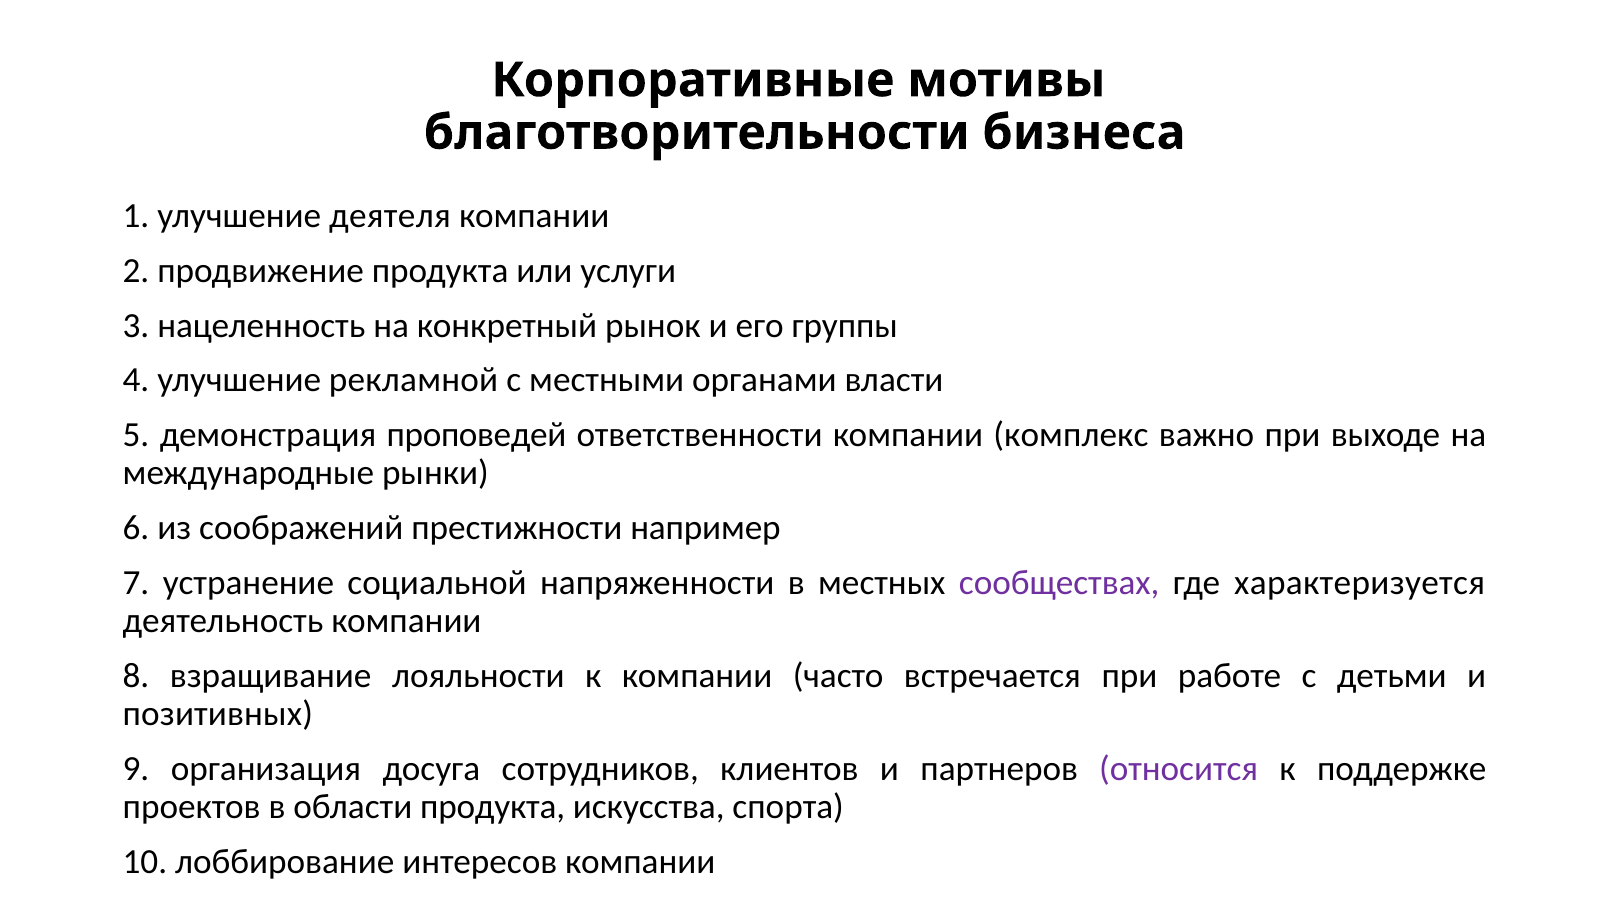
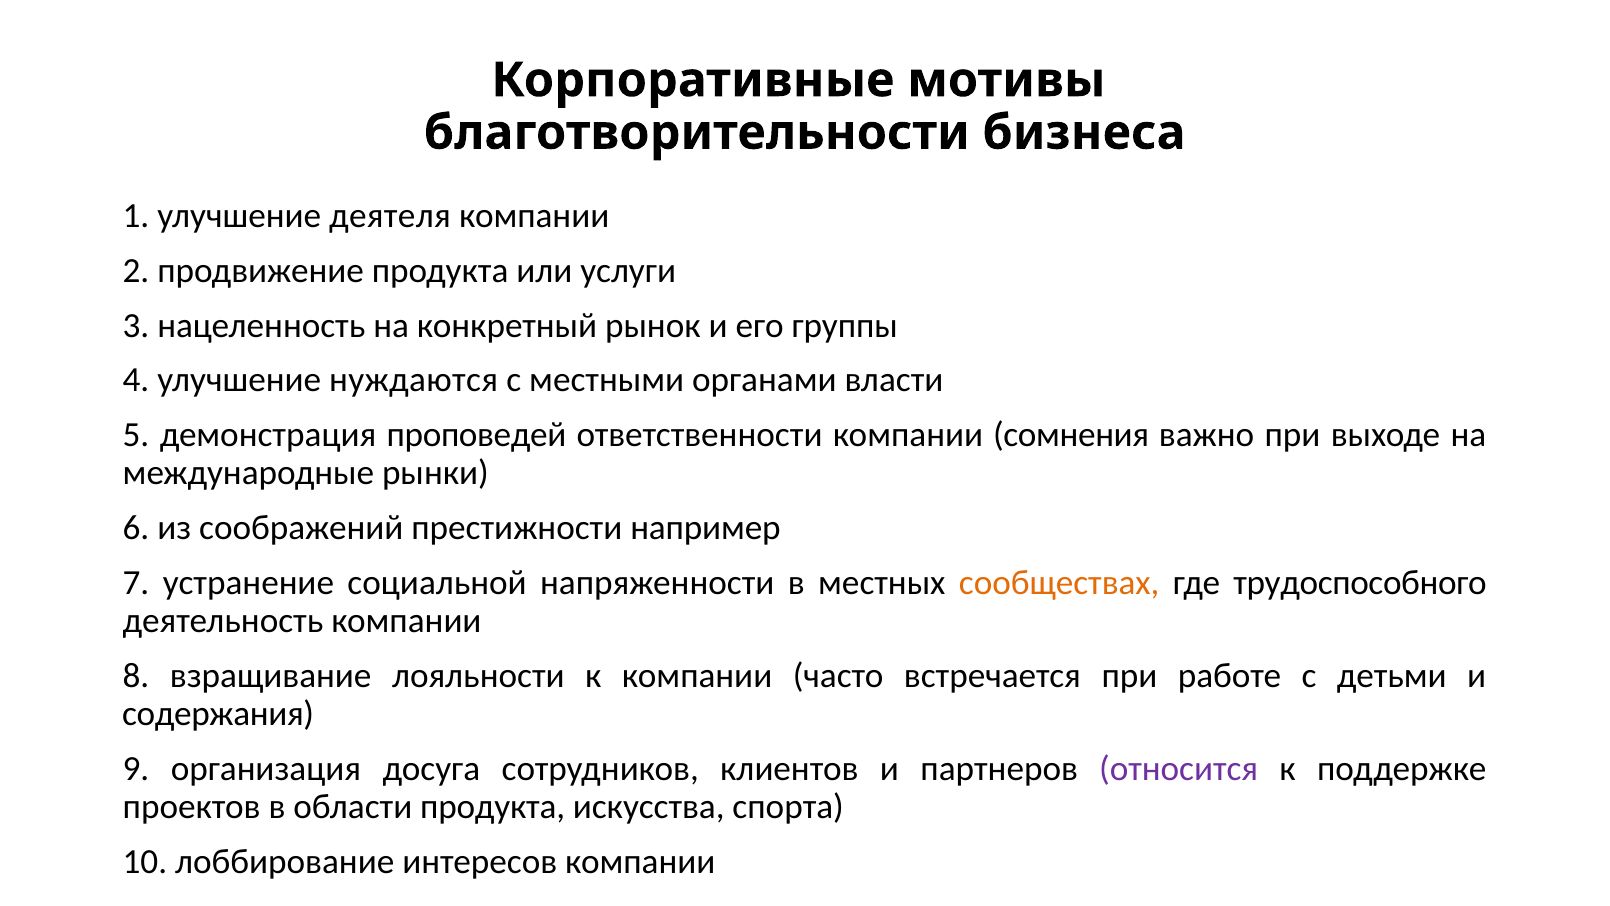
рекламной: рекламной -> нуждаются
комплекс: комплекс -> сомнения
сообществах colour: purple -> orange
характеризуется: характеризуется -> трудоспособного
позитивных: позитивных -> содержания
